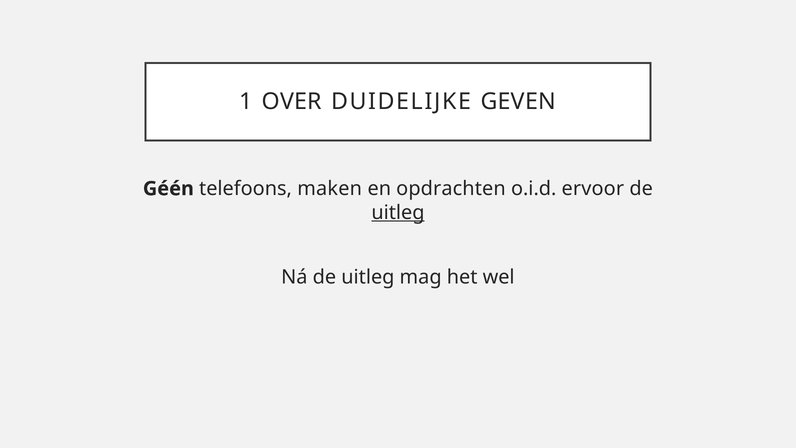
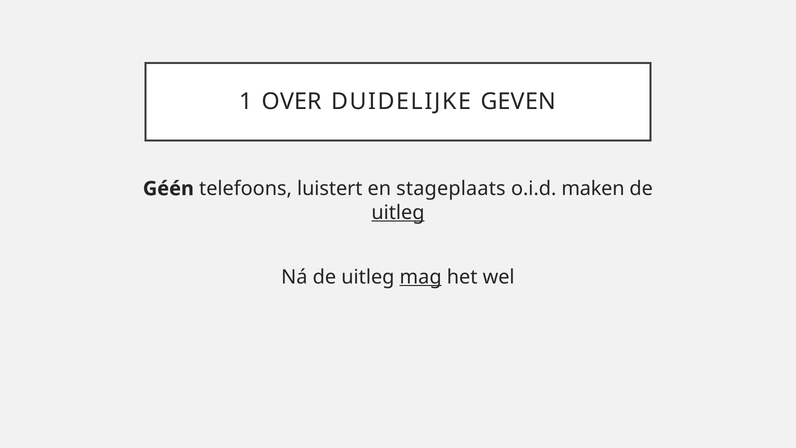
maken: maken -> luistert
opdrachten: opdrachten -> stageplaats
ervoor: ervoor -> maken
mag underline: none -> present
